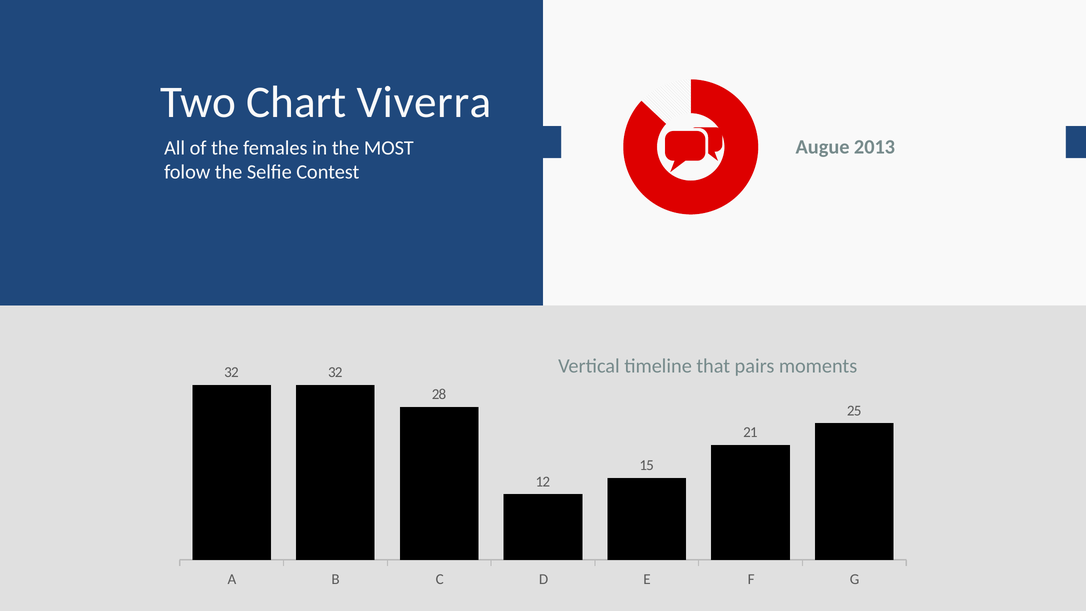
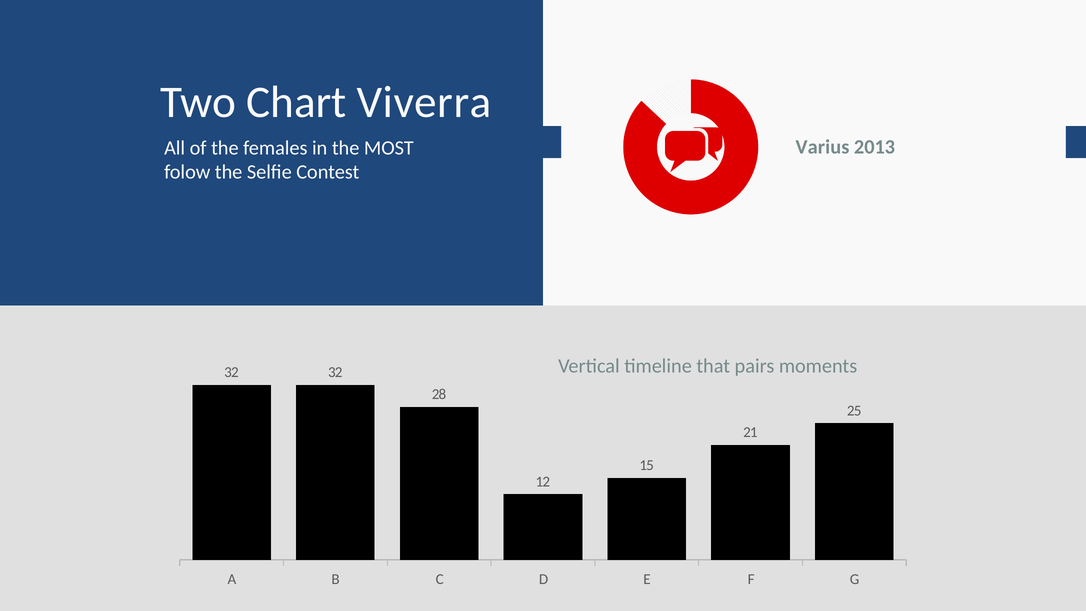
Augue: Augue -> Varius
